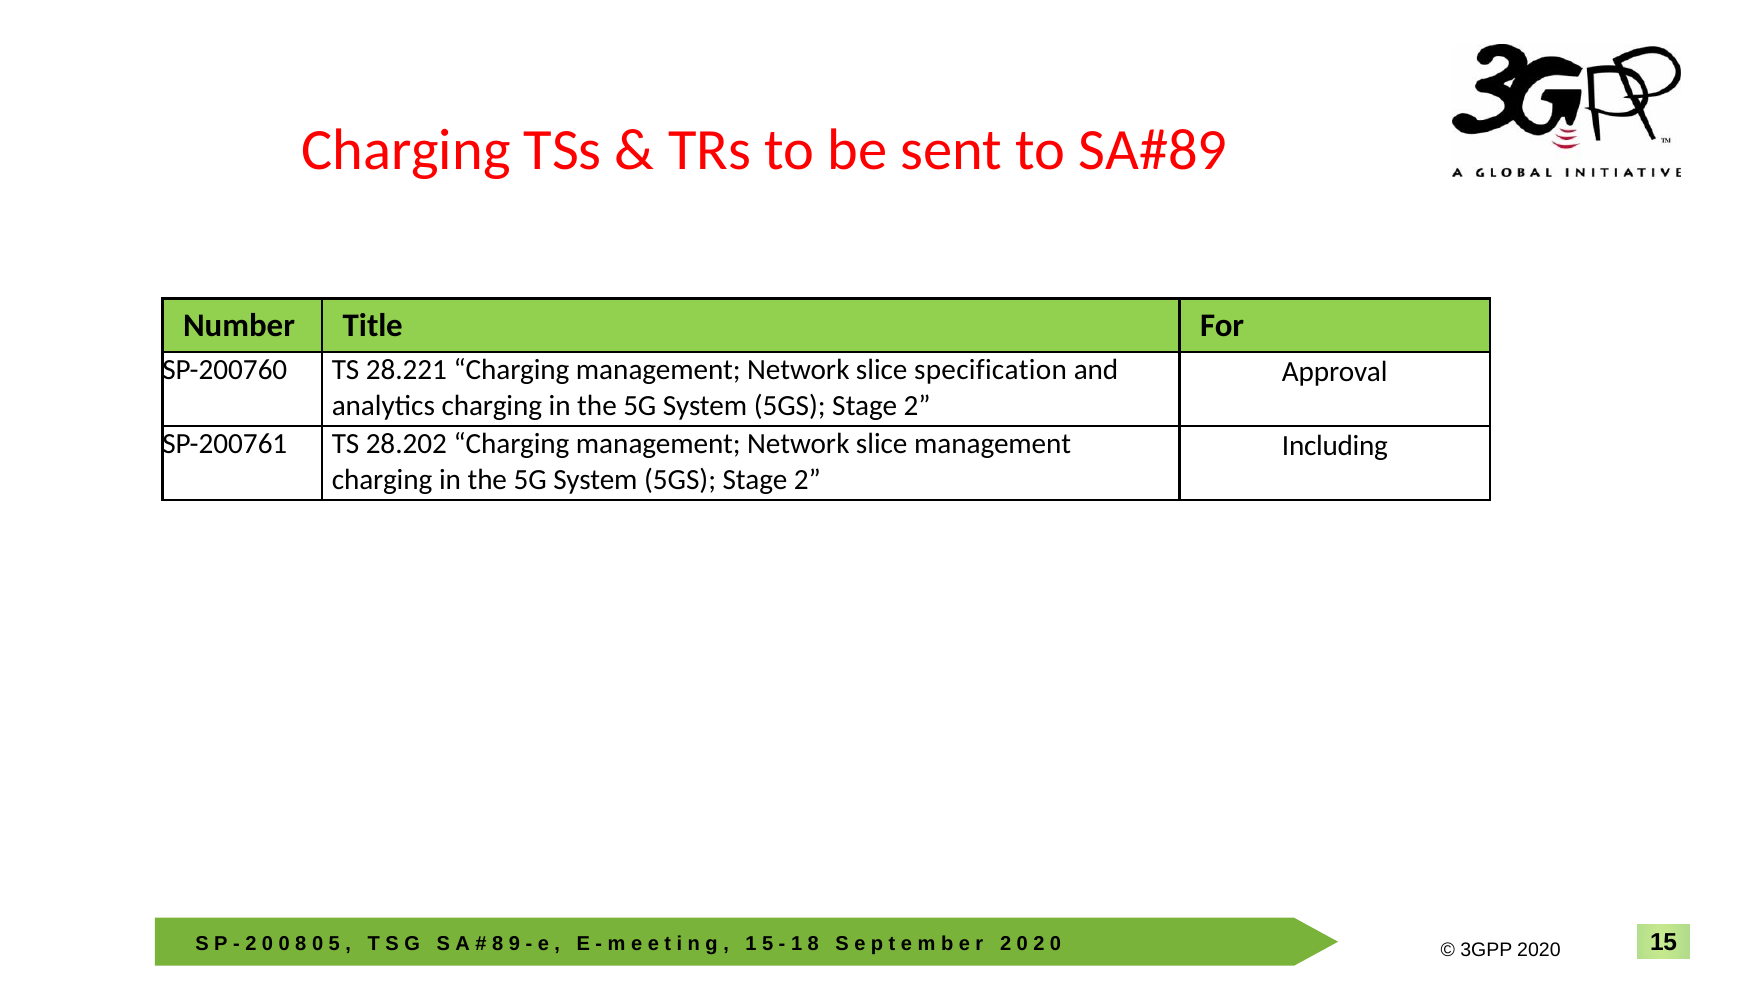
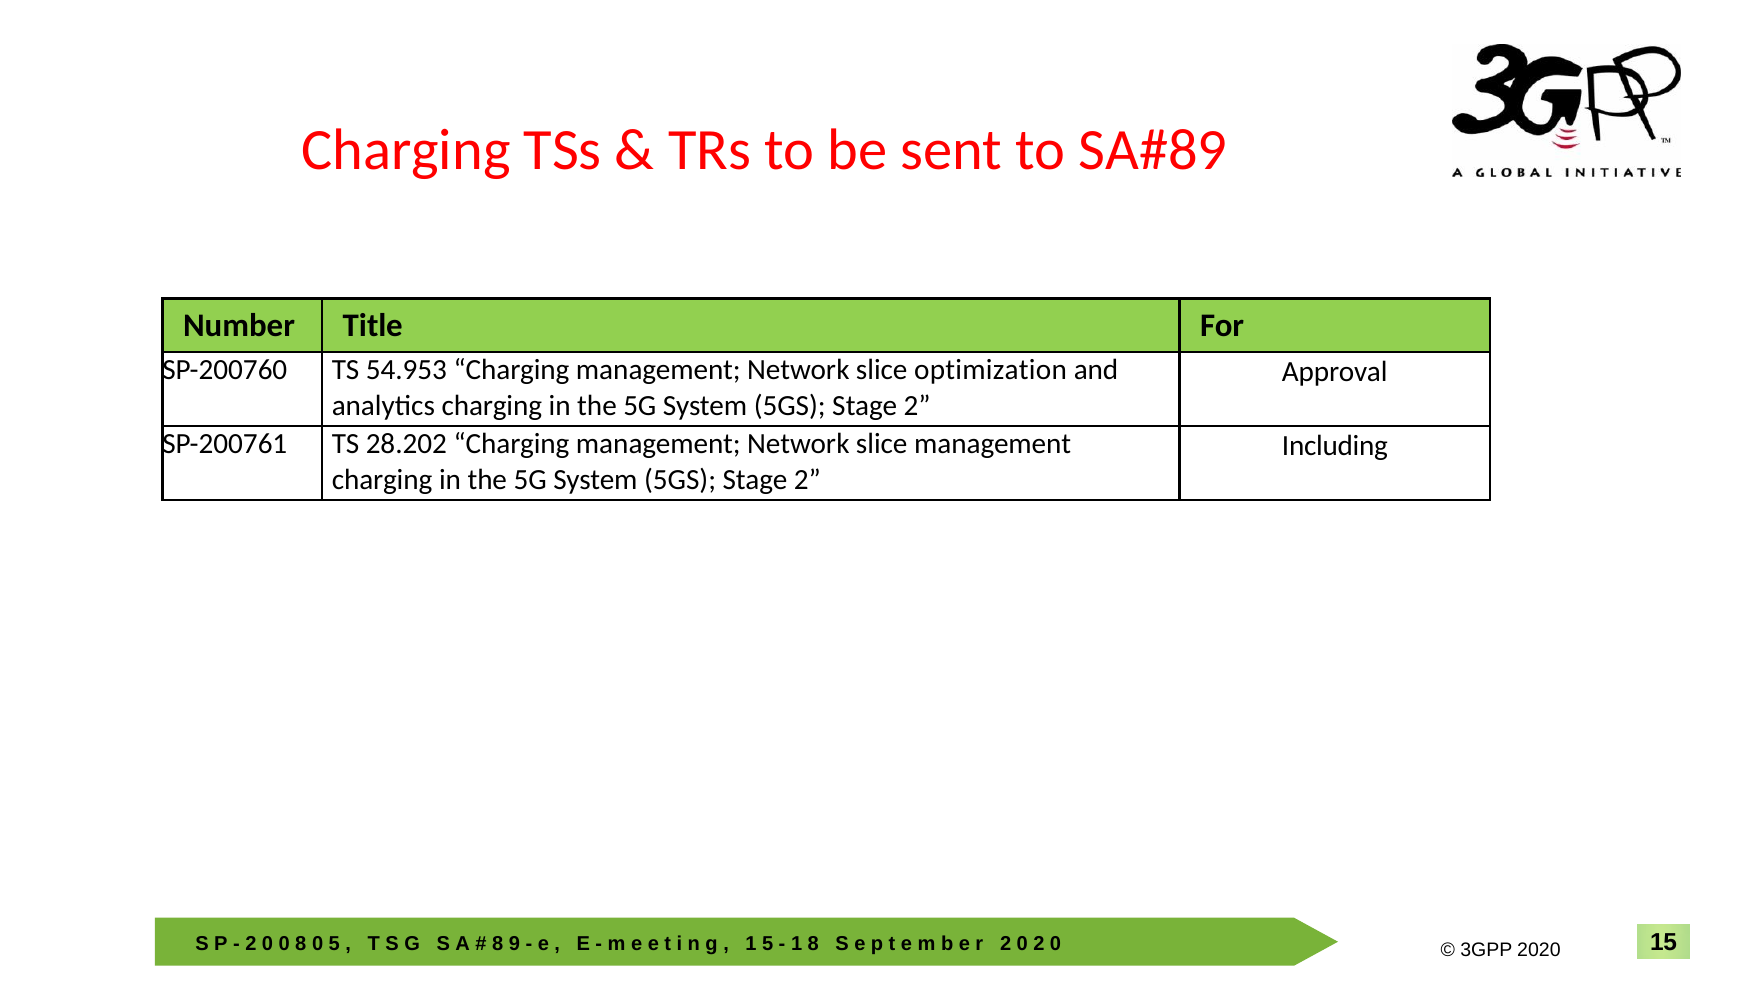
28.221: 28.221 -> 54.953
specification: specification -> optimization
